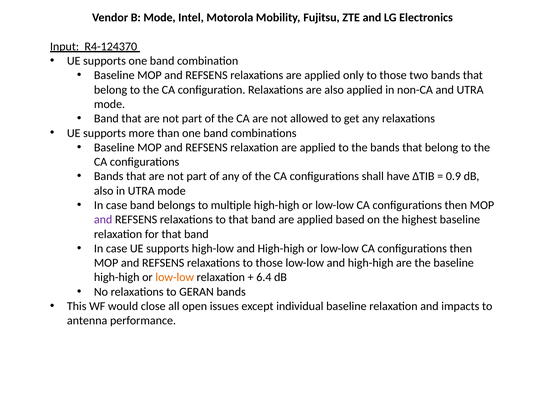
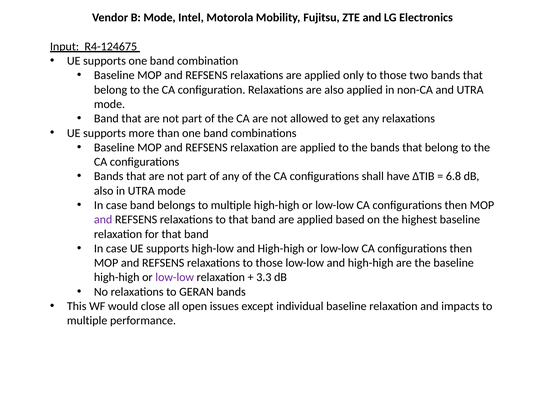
R4-124370: R4-124370 -> R4-124675
0.9: 0.9 -> 6.8
low-low at (175, 277) colour: orange -> purple
6.4: 6.4 -> 3.3
antenna at (87, 320): antenna -> multiple
